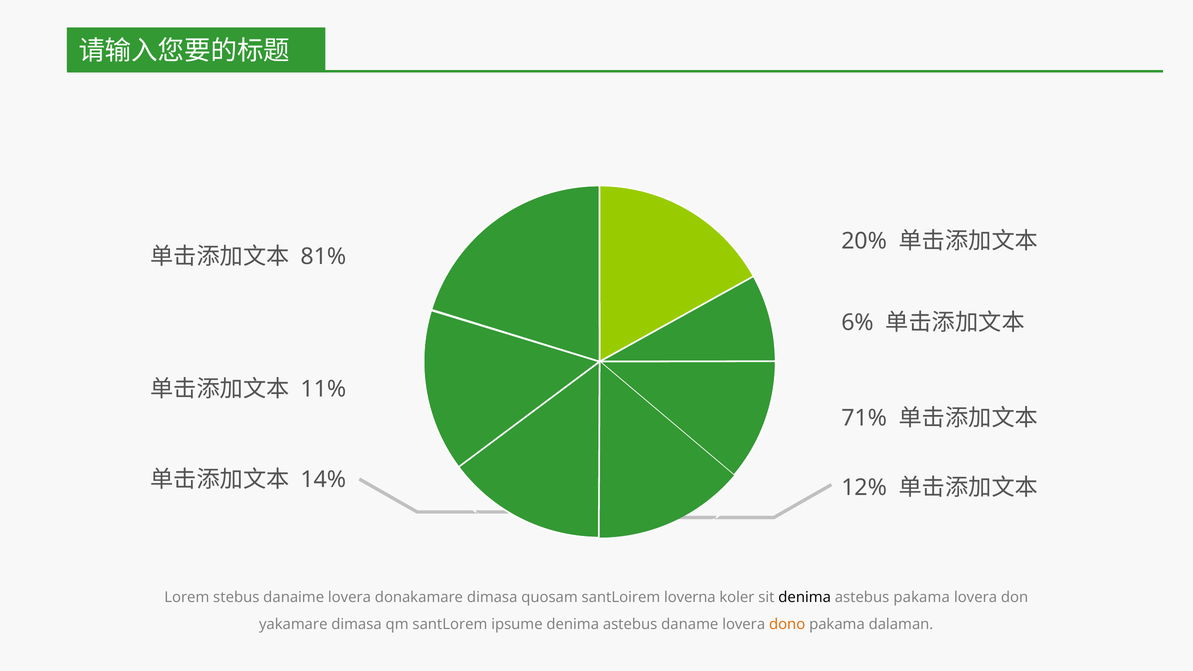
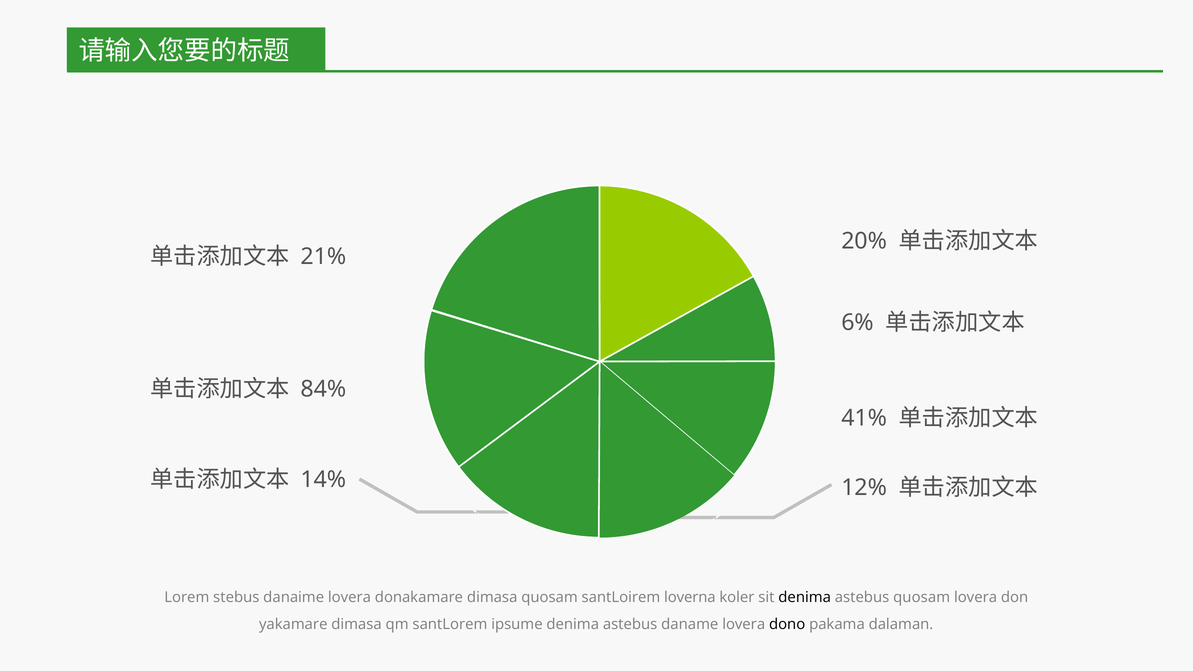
81%: 81% -> 21%
11%: 11% -> 84%
71%: 71% -> 41%
astebus pakama: pakama -> quosam
dono colour: orange -> black
